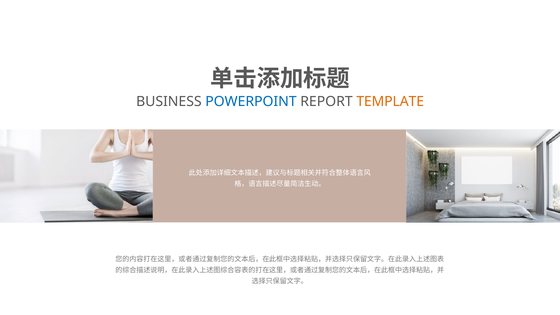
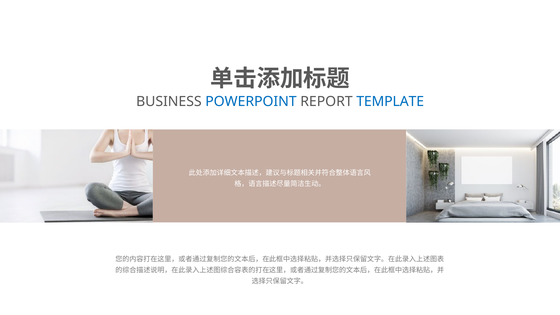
TEMPLATE colour: orange -> blue
